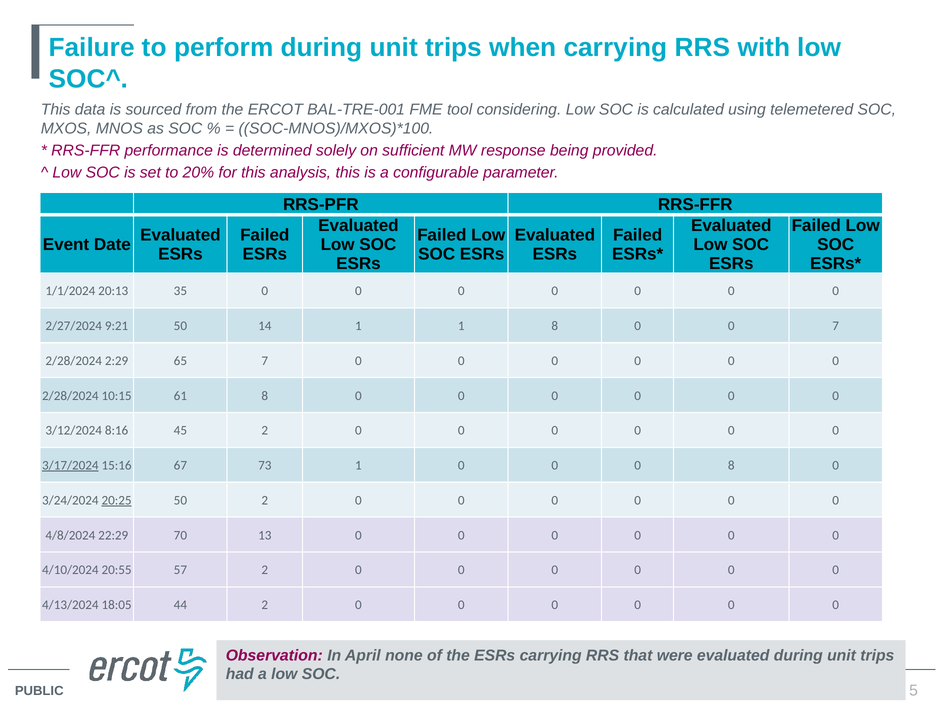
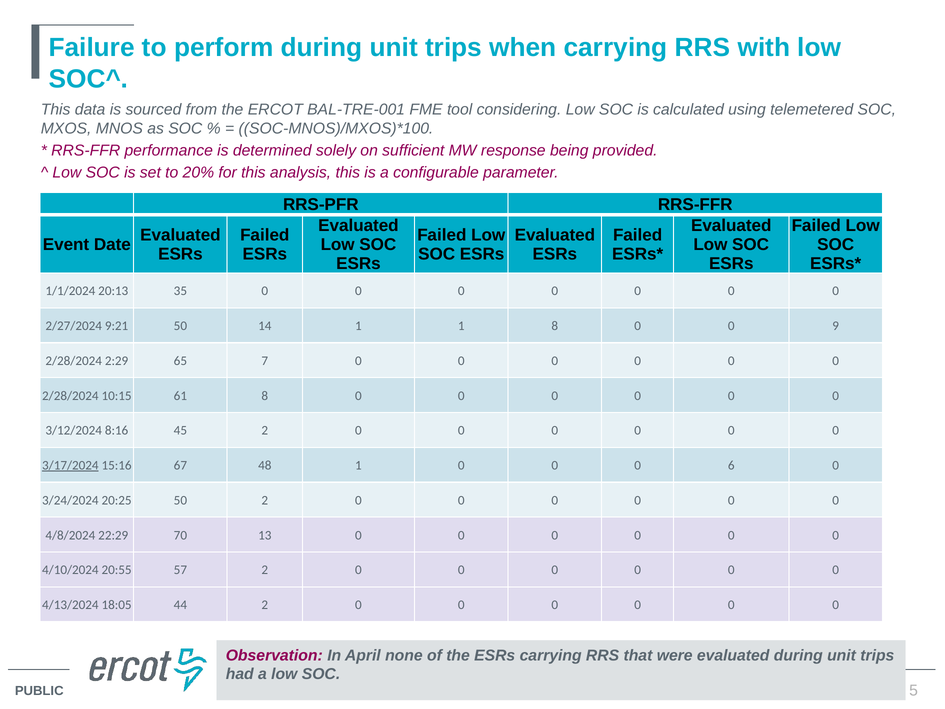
0 7: 7 -> 9
73: 73 -> 48
0 8: 8 -> 6
20:25 underline: present -> none
